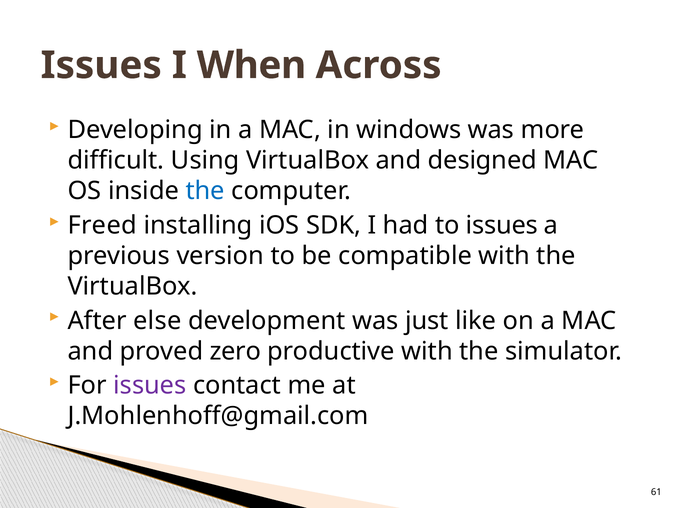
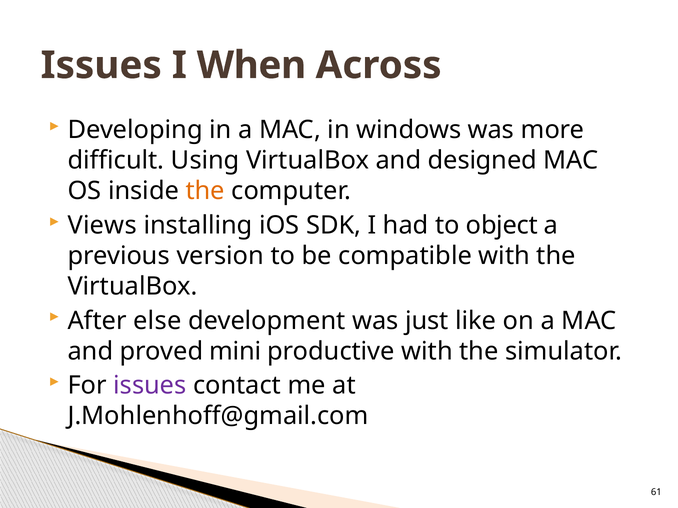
the at (205, 191) colour: blue -> orange
Freed: Freed -> Views
to issues: issues -> object
zero: zero -> mini
